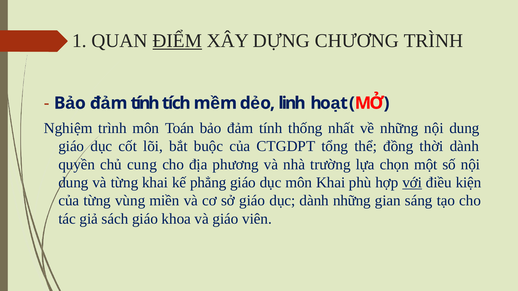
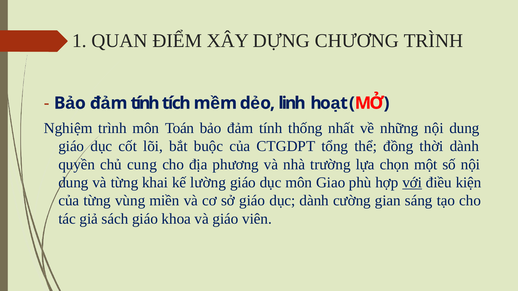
ĐIỂM underline: present -> none
phẳng: phẳng -> lường
môn Khai: Khai -> Giao
dành những: những -> cường
